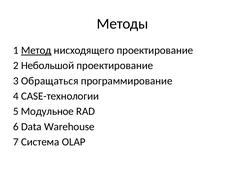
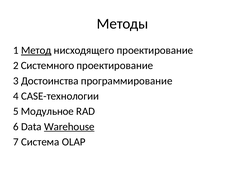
Небольшой: Небольшой -> Системного
Обращаться: Обращаться -> Достоинства
Warehouse underline: none -> present
